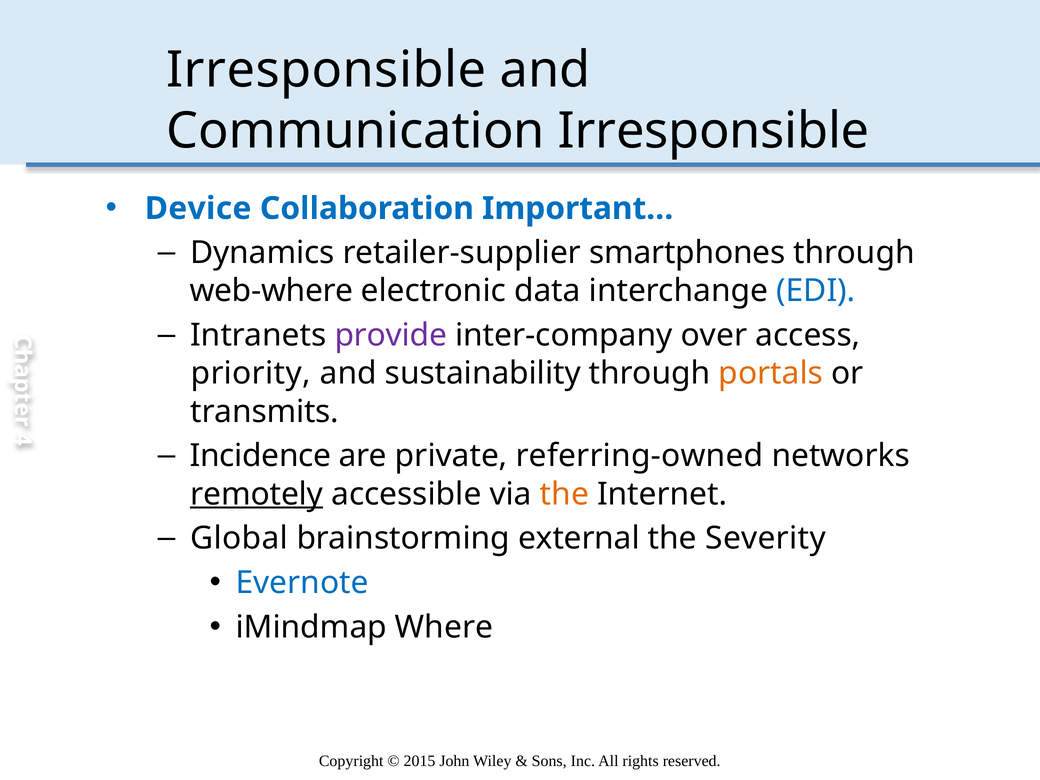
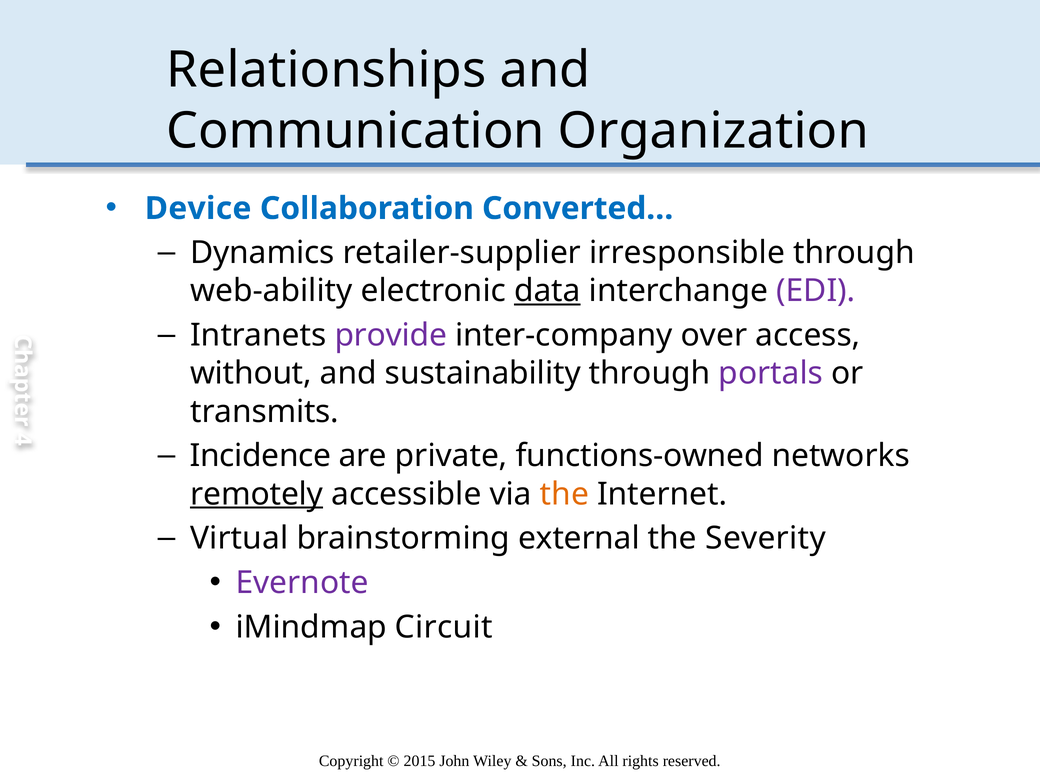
Irresponsible at (326, 70): Irresponsible -> Relationships
Communication Irresponsible: Irresponsible -> Organization
Important…: Important… -> Converted…
smartphones: smartphones -> irresponsible
web-where: web-where -> web-ability
data underline: none -> present
EDI colour: blue -> purple
priority: priority -> without
portals colour: orange -> purple
referring-owned: referring-owned -> functions-owned
Global: Global -> Virtual
Evernote colour: blue -> purple
Where: Where -> Circuit
